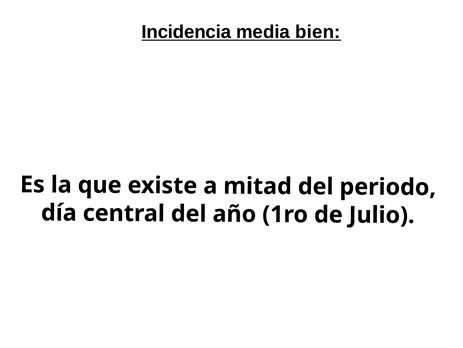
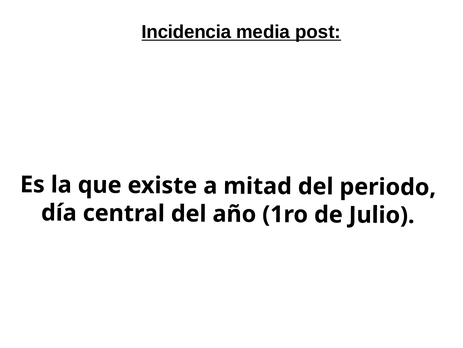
bien: bien -> post
